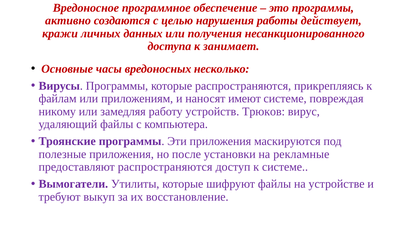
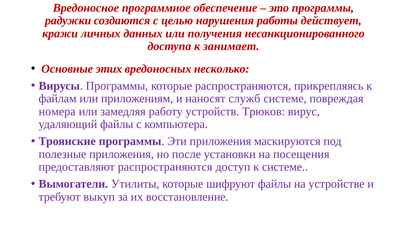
активно: активно -> радужки
часы: часы -> этих
имеют: имеют -> служб
никому: никому -> номера
рекламные: рекламные -> посещения
